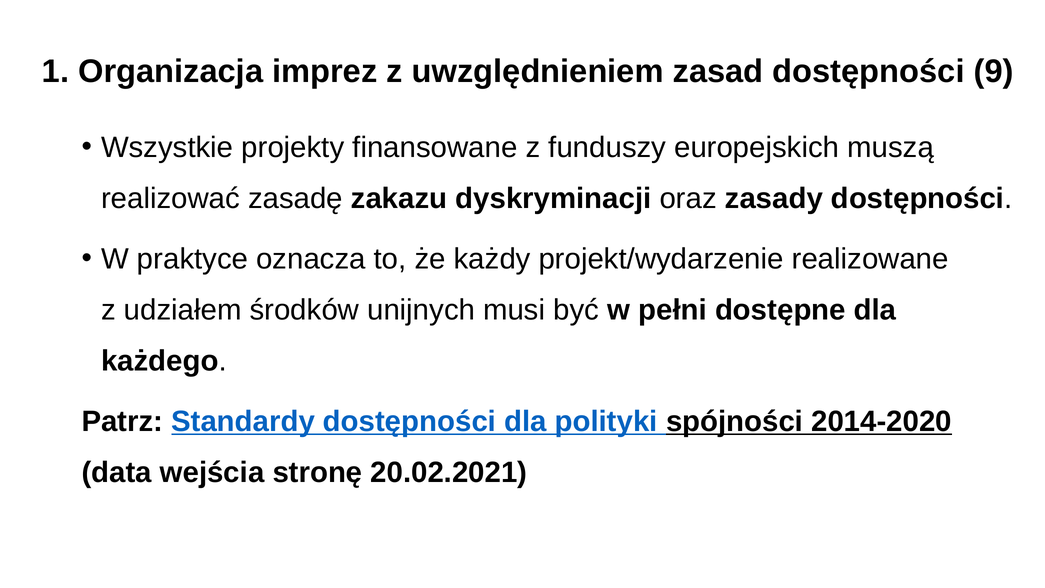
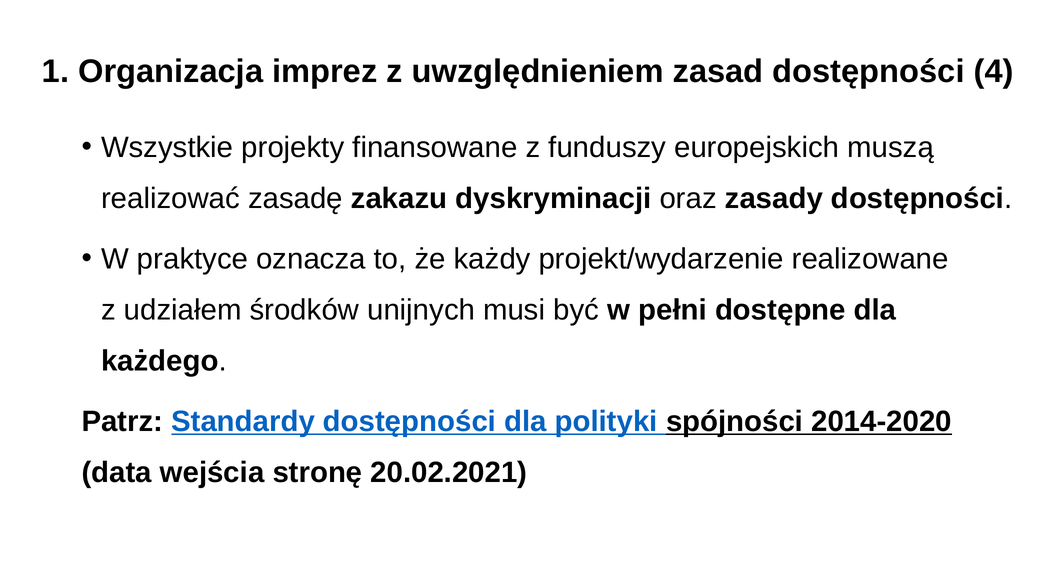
9: 9 -> 4
